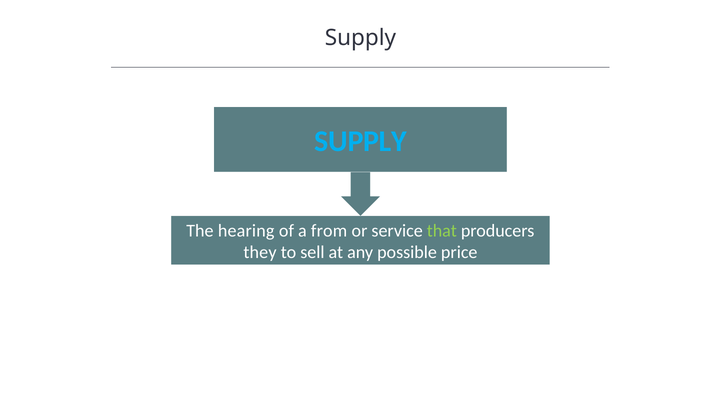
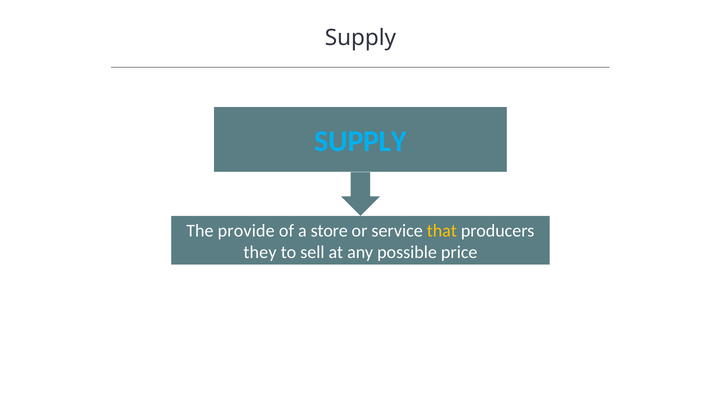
hearing: hearing -> provide
from: from -> store
that colour: light green -> yellow
